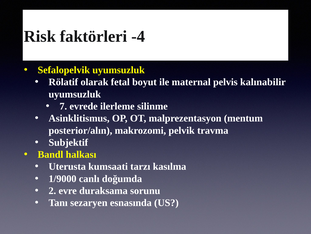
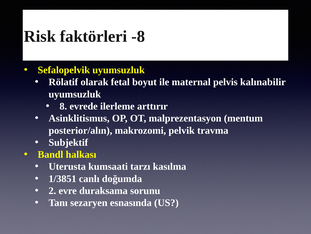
-4: -4 -> -8
7: 7 -> 8
silinme: silinme -> arttırır
1/9000: 1/9000 -> 1/3851
